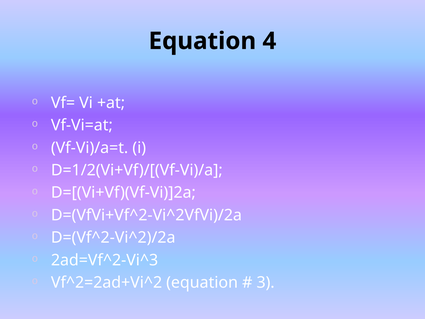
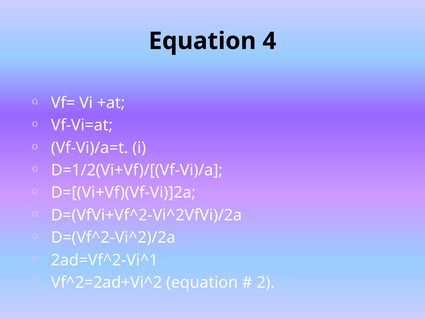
2ad=Vf^2-Vi^3: 2ad=Vf^2-Vi^3 -> 2ad=Vf^2-Vi^1
3: 3 -> 2
